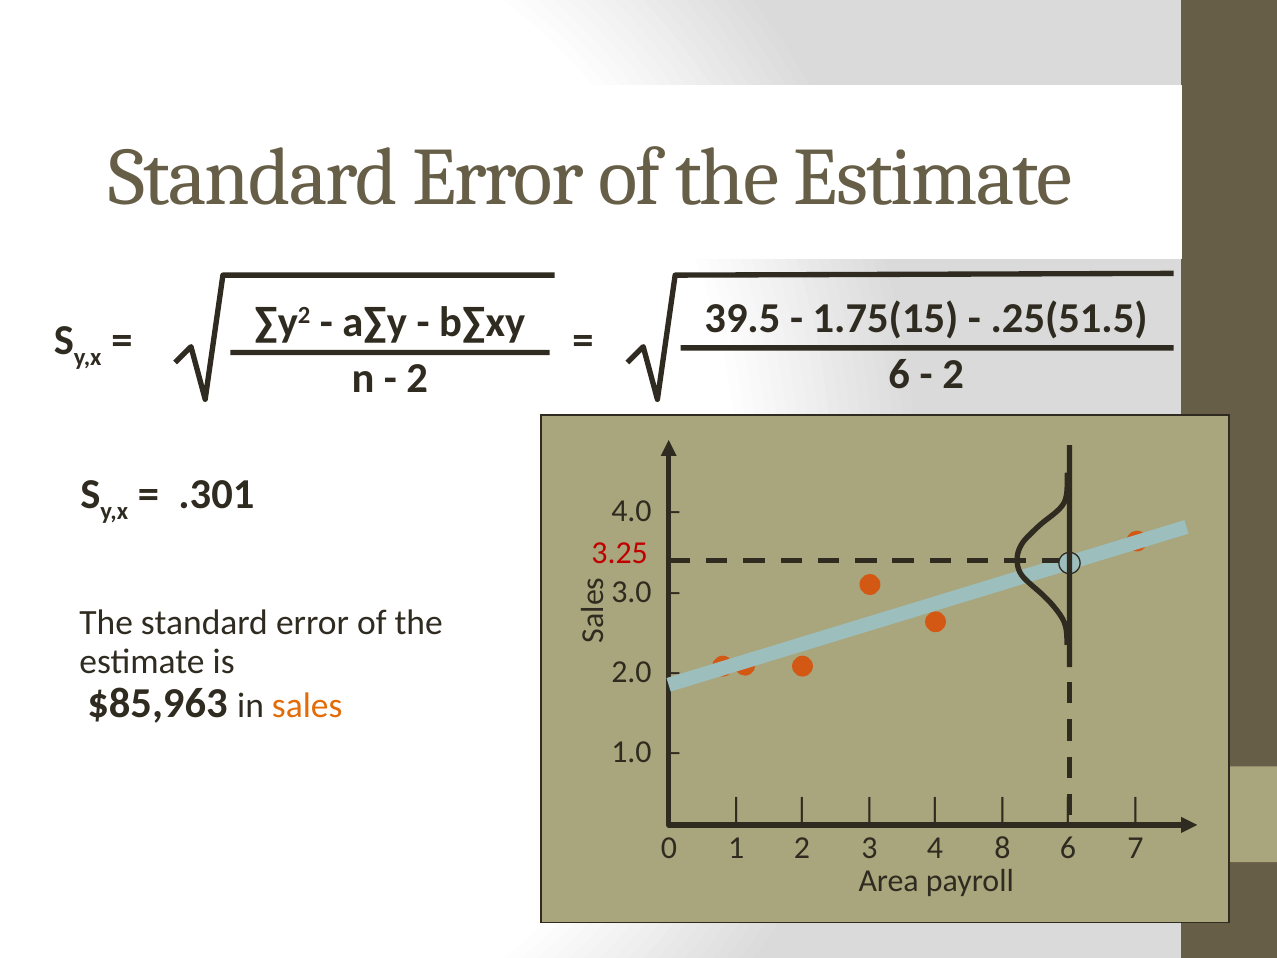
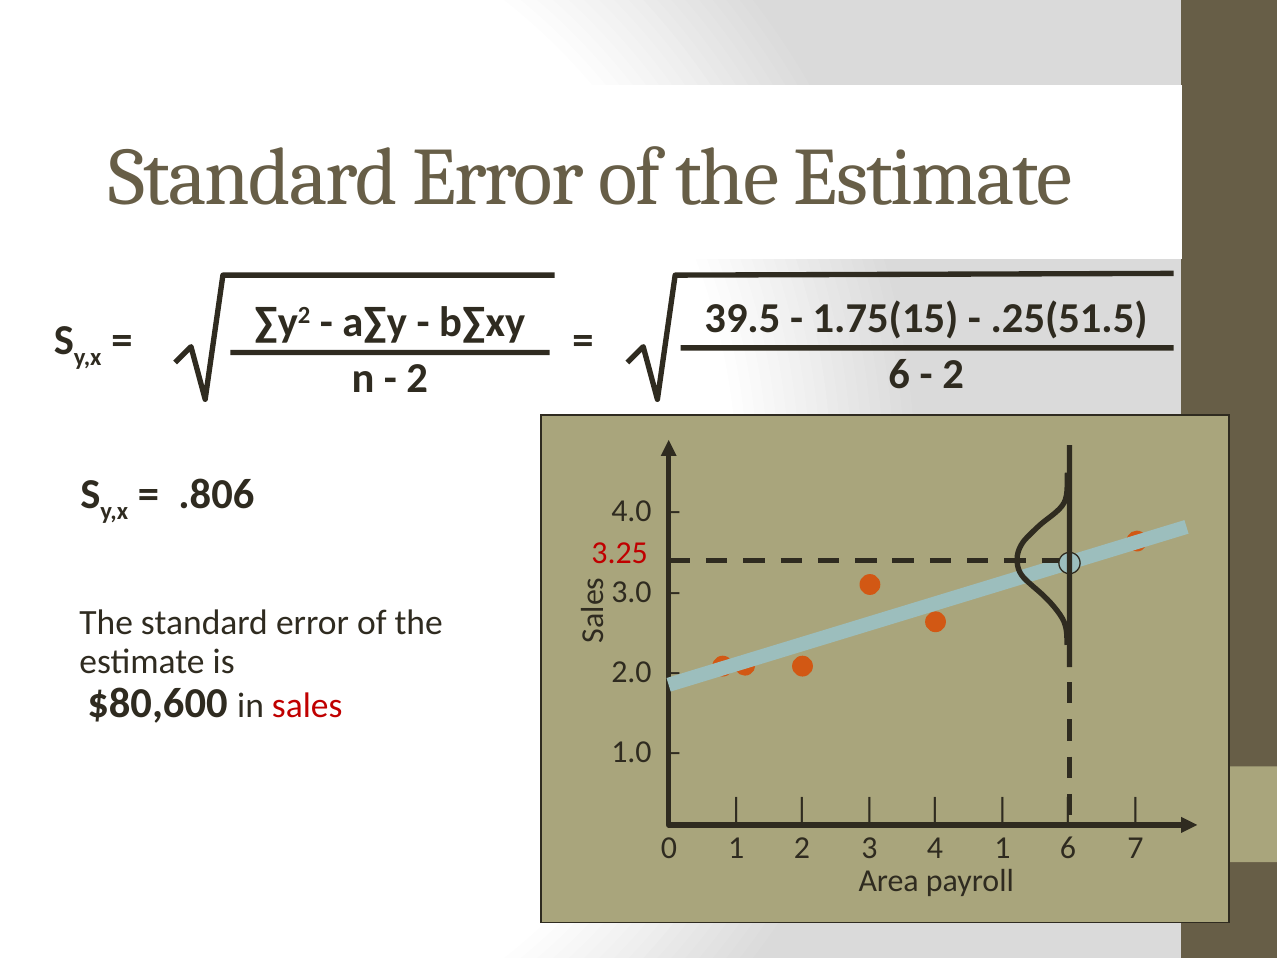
.301: .301 -> .806
$85,963: $85,963 -> $80,600
sales colour: orange -> red
4 8: 8 -> 1
